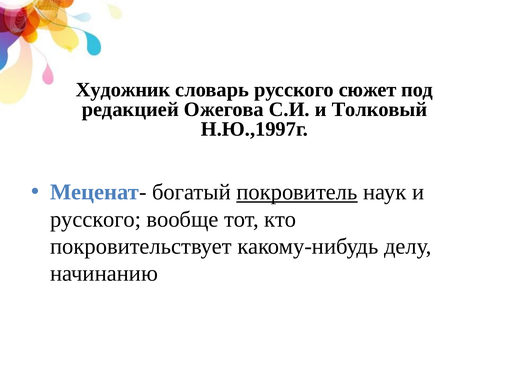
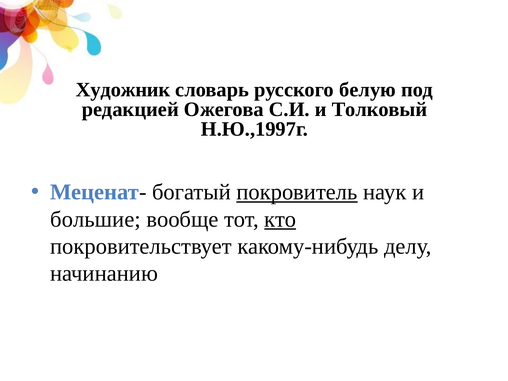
сюжет: сюжет -> белую
русского at (96, 219): русского -> большие
кто underline: none -> present
